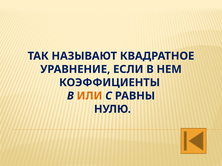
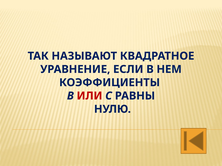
ИЛИ colour: orange -> red
